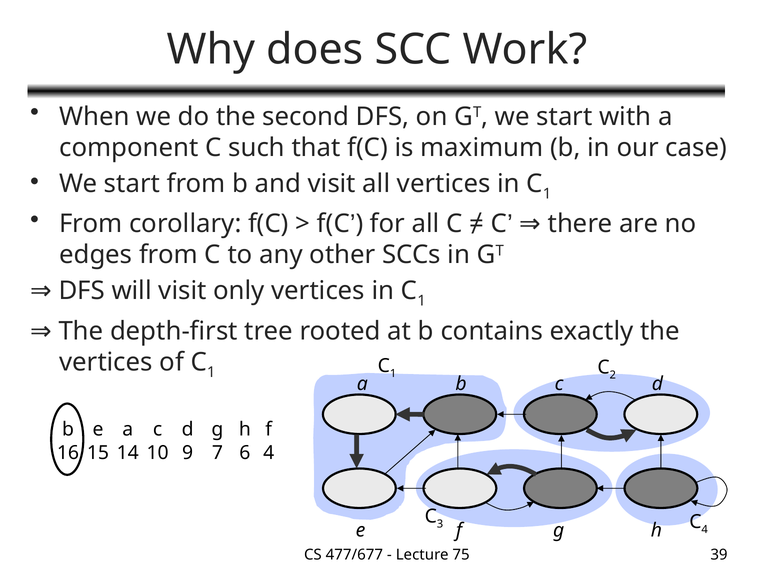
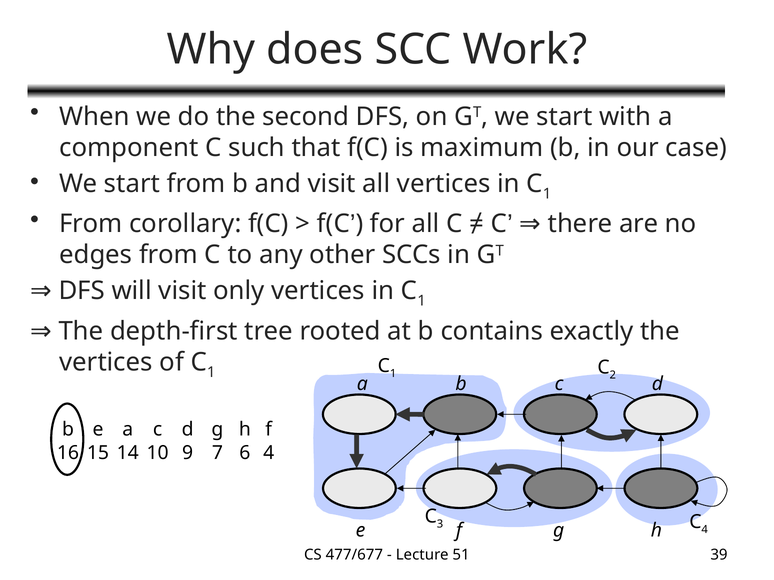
75: 75 -> 51
